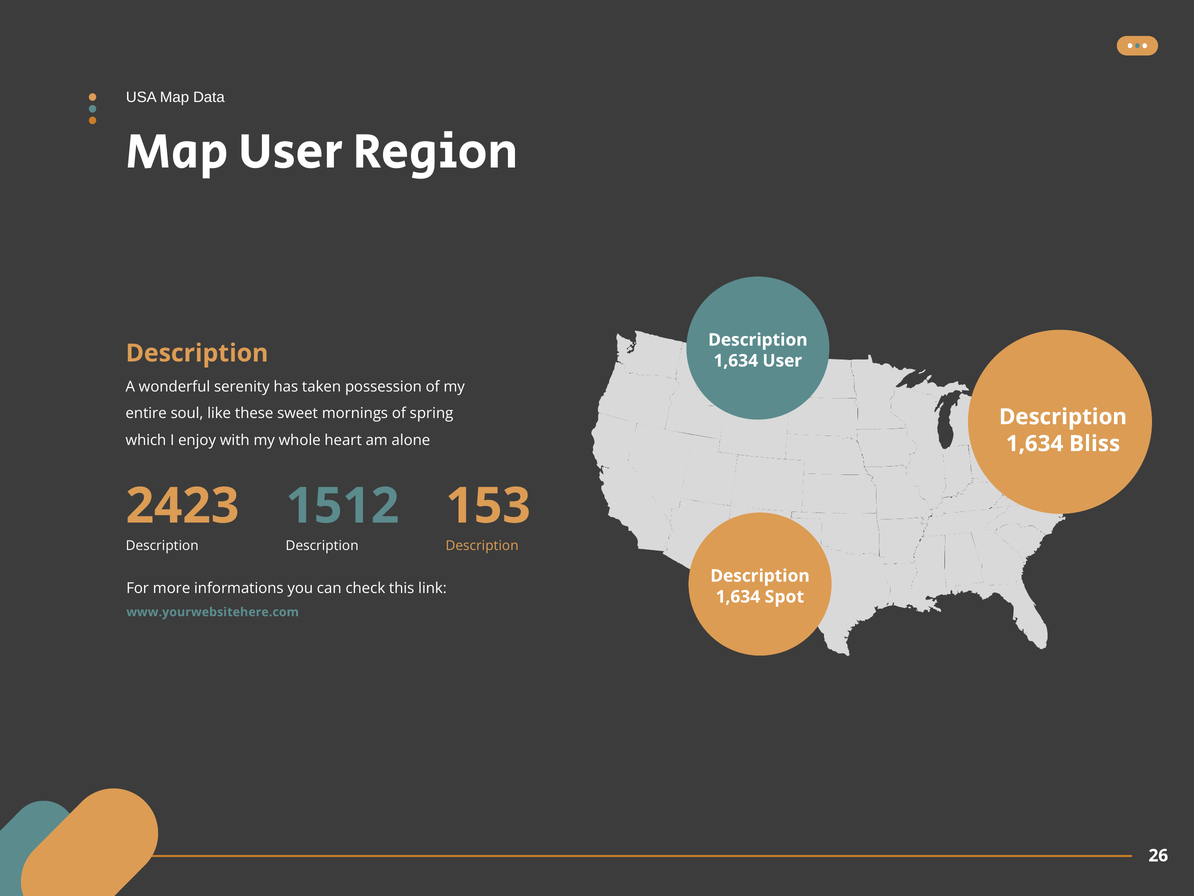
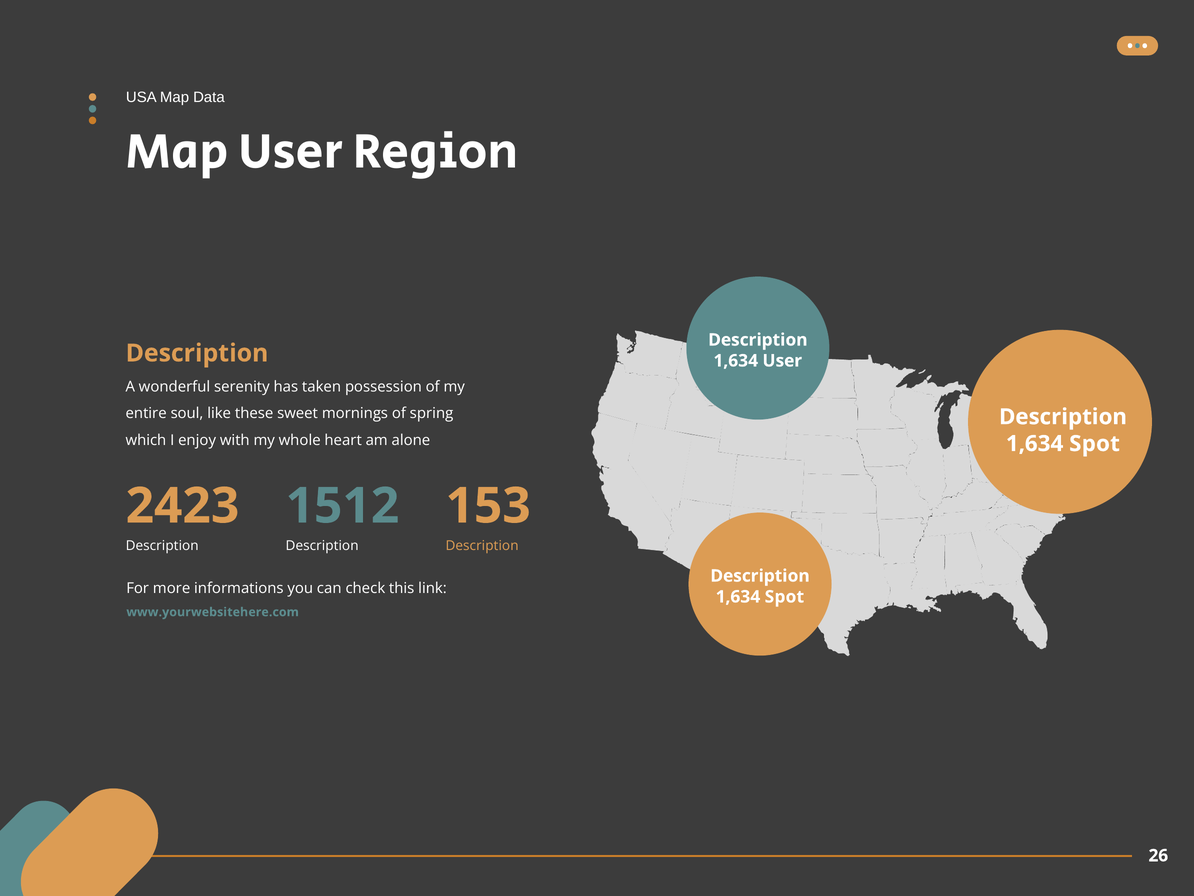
Bliss at (1095, 443): Bliss -> Spot
